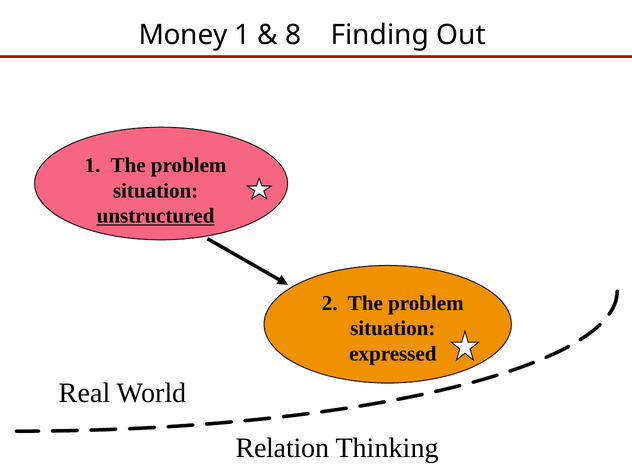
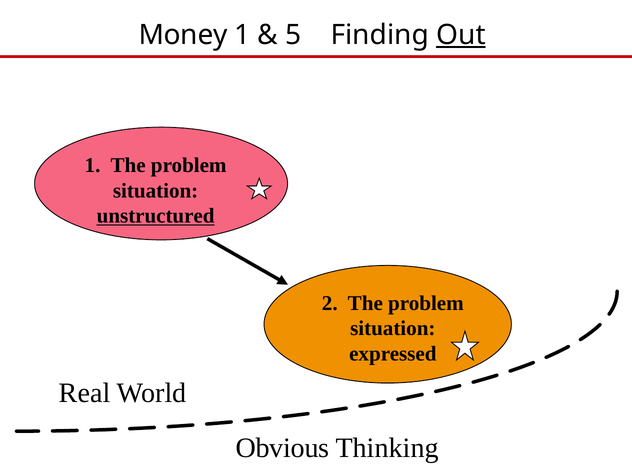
8: 8 -> 5
Out underline: none -> present
Relation: Relation -> Obvious
